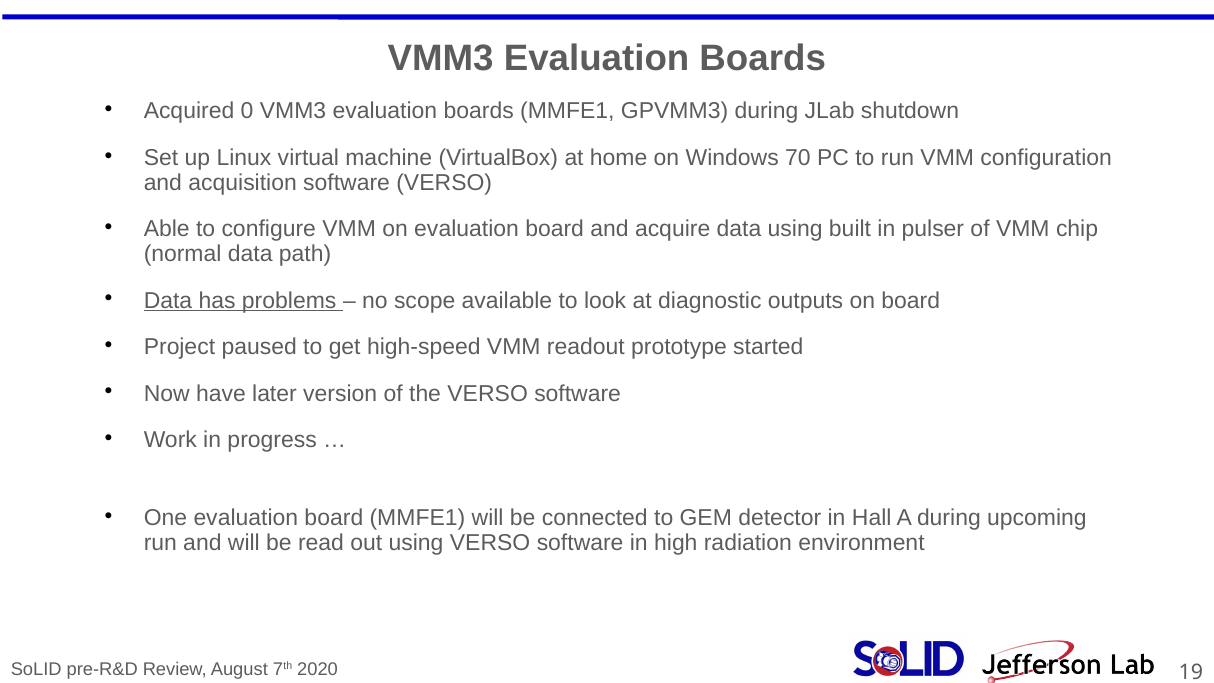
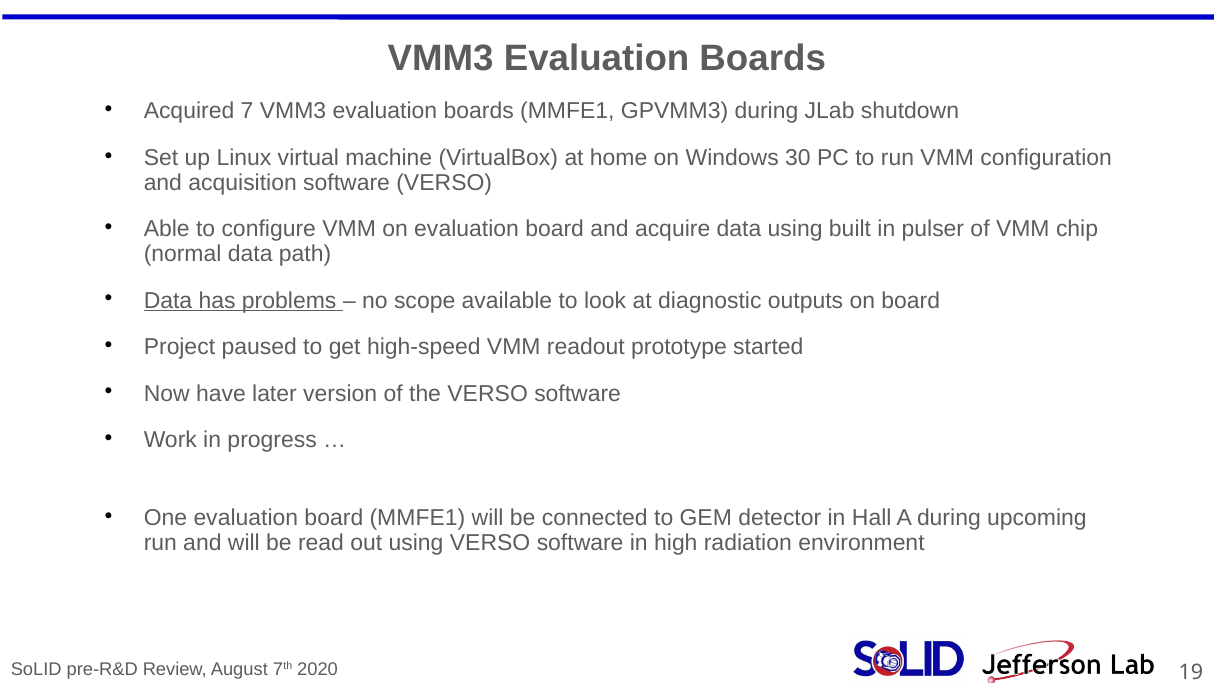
0: 0 -> 7
70: 70 -> 30
